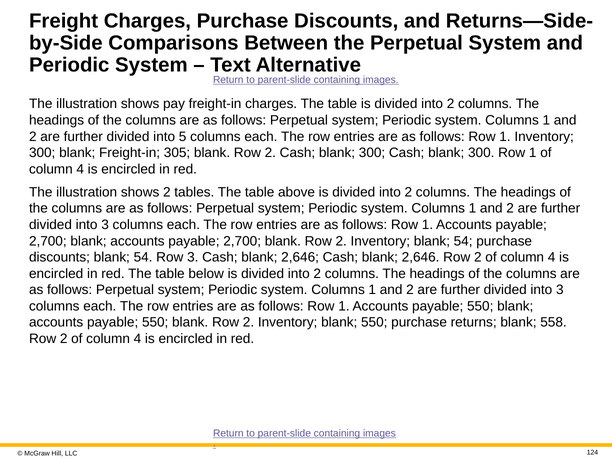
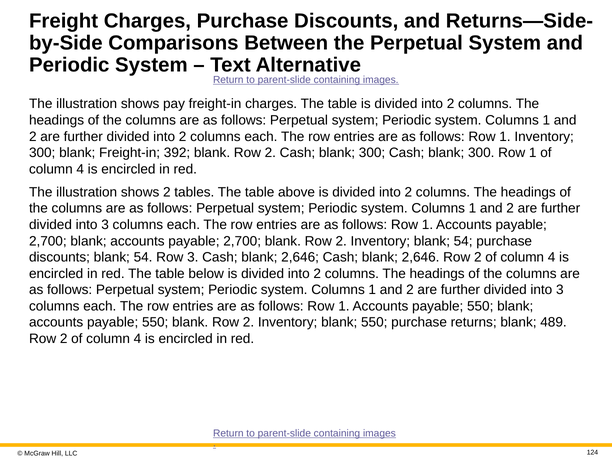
further divided into 5: 5 -> 2
305: 305 -> 392
558: 558 -> 489
